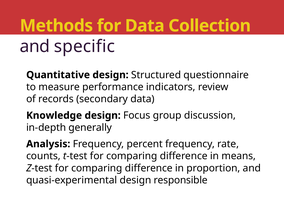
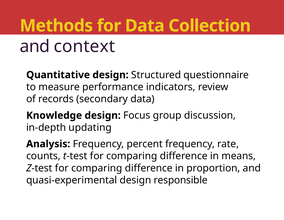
specific: specific -> context
generally: generally -> updating
